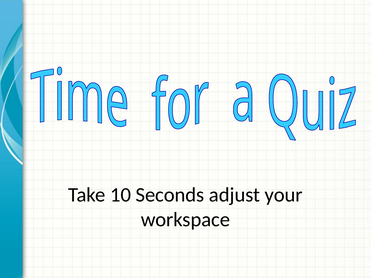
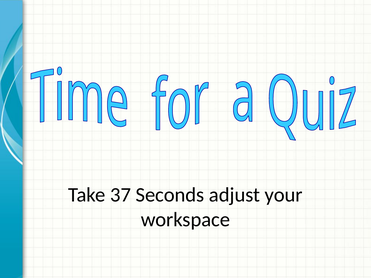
10: 10 -> 37
